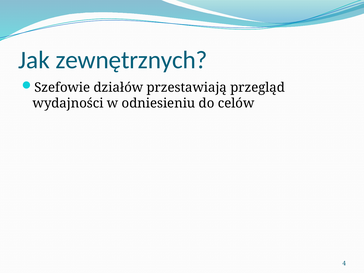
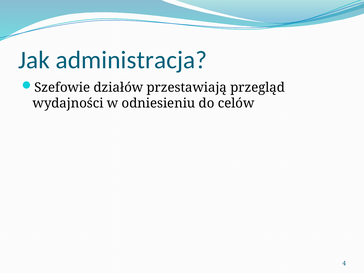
zewnętrznych: zewnętrznych -> administracja
